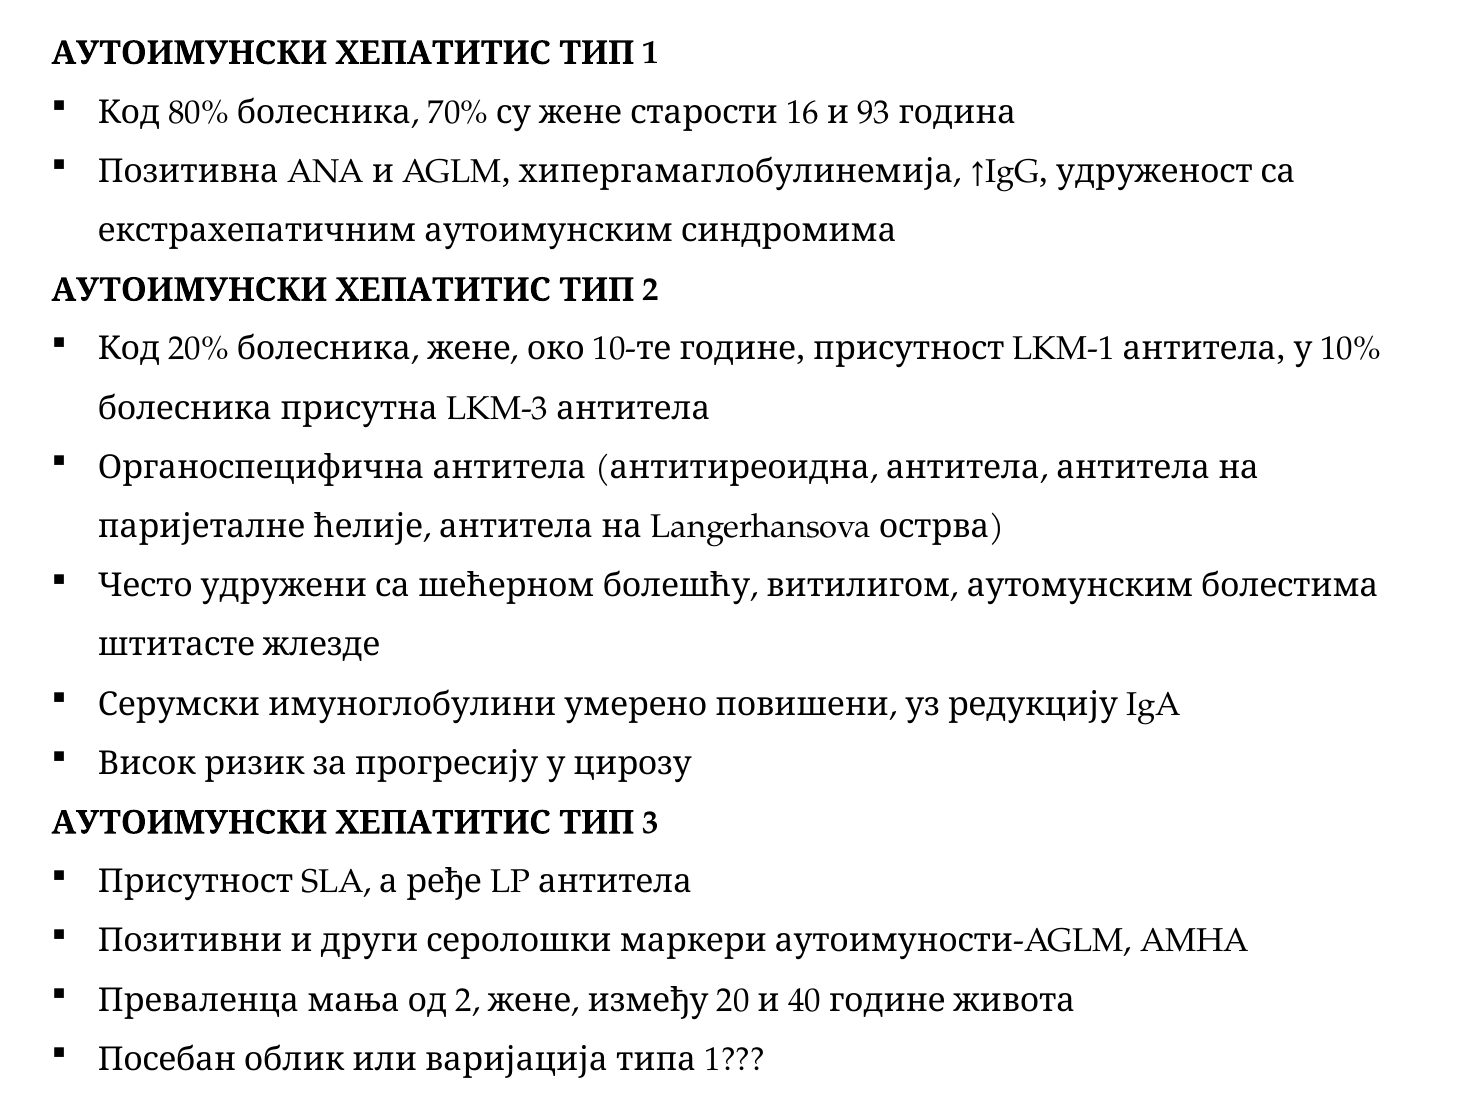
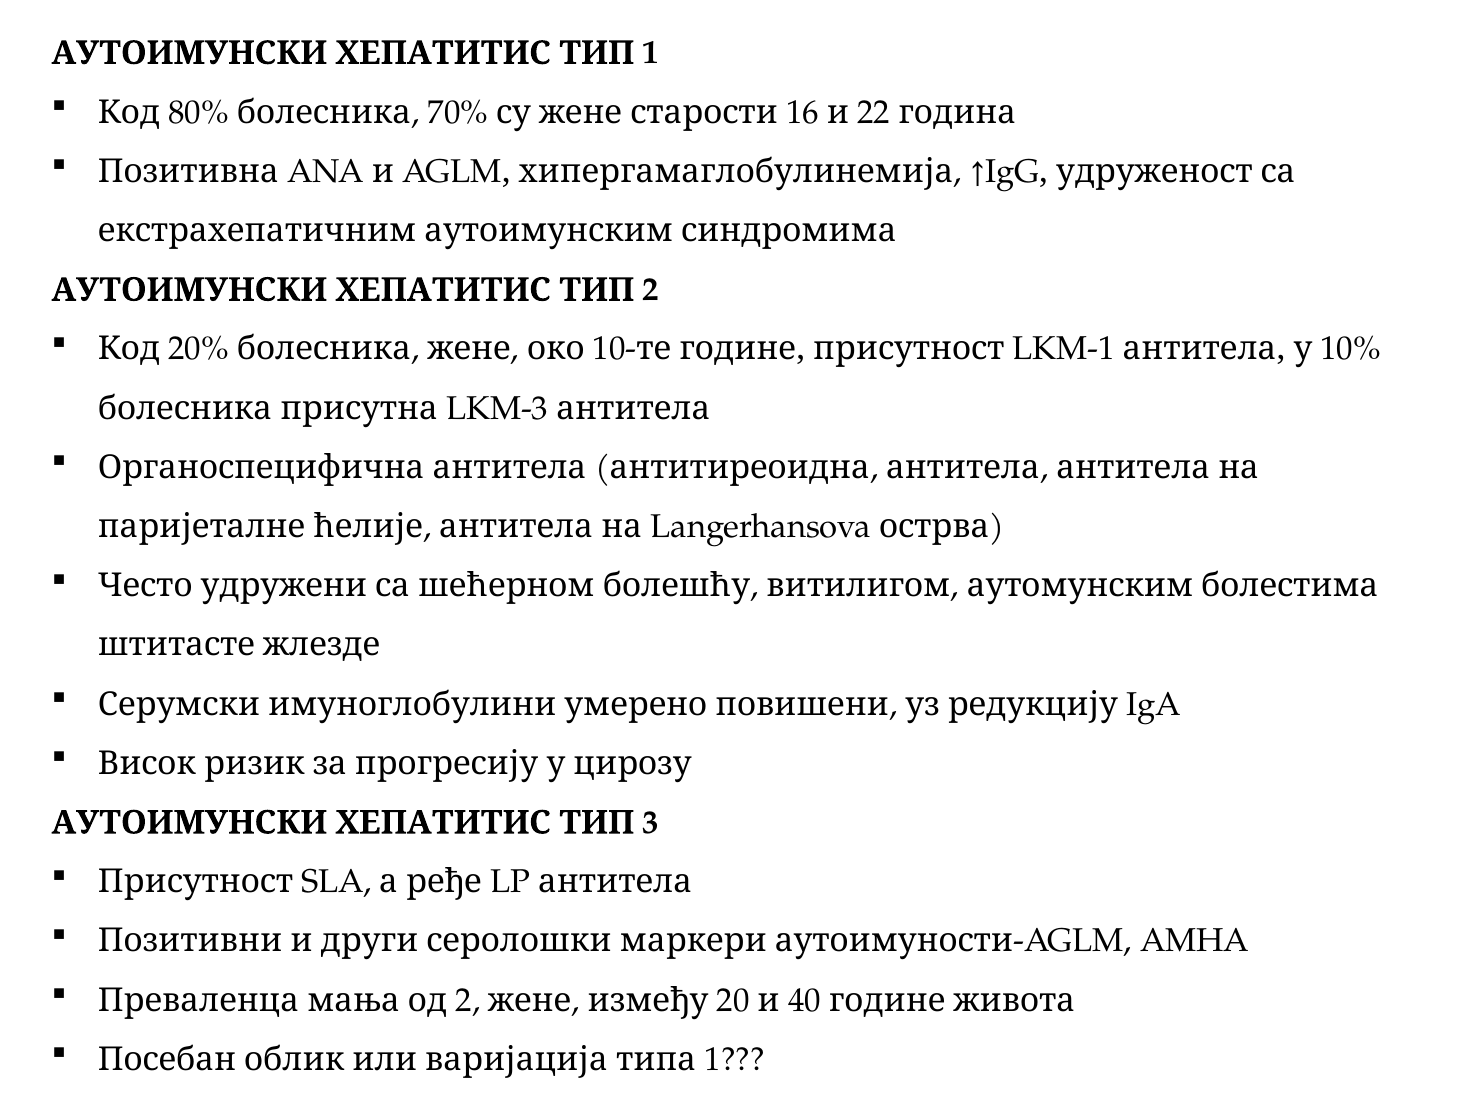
93: 93 -> 22
